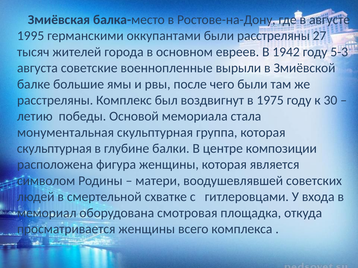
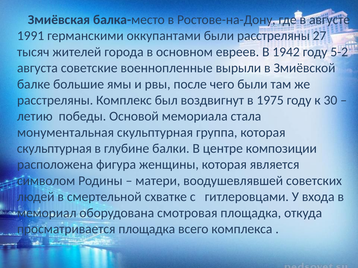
1995: 1995 -> 1991
5-3: 5-3 -> 5-2
просматривается женщины: женщины -> площадка
